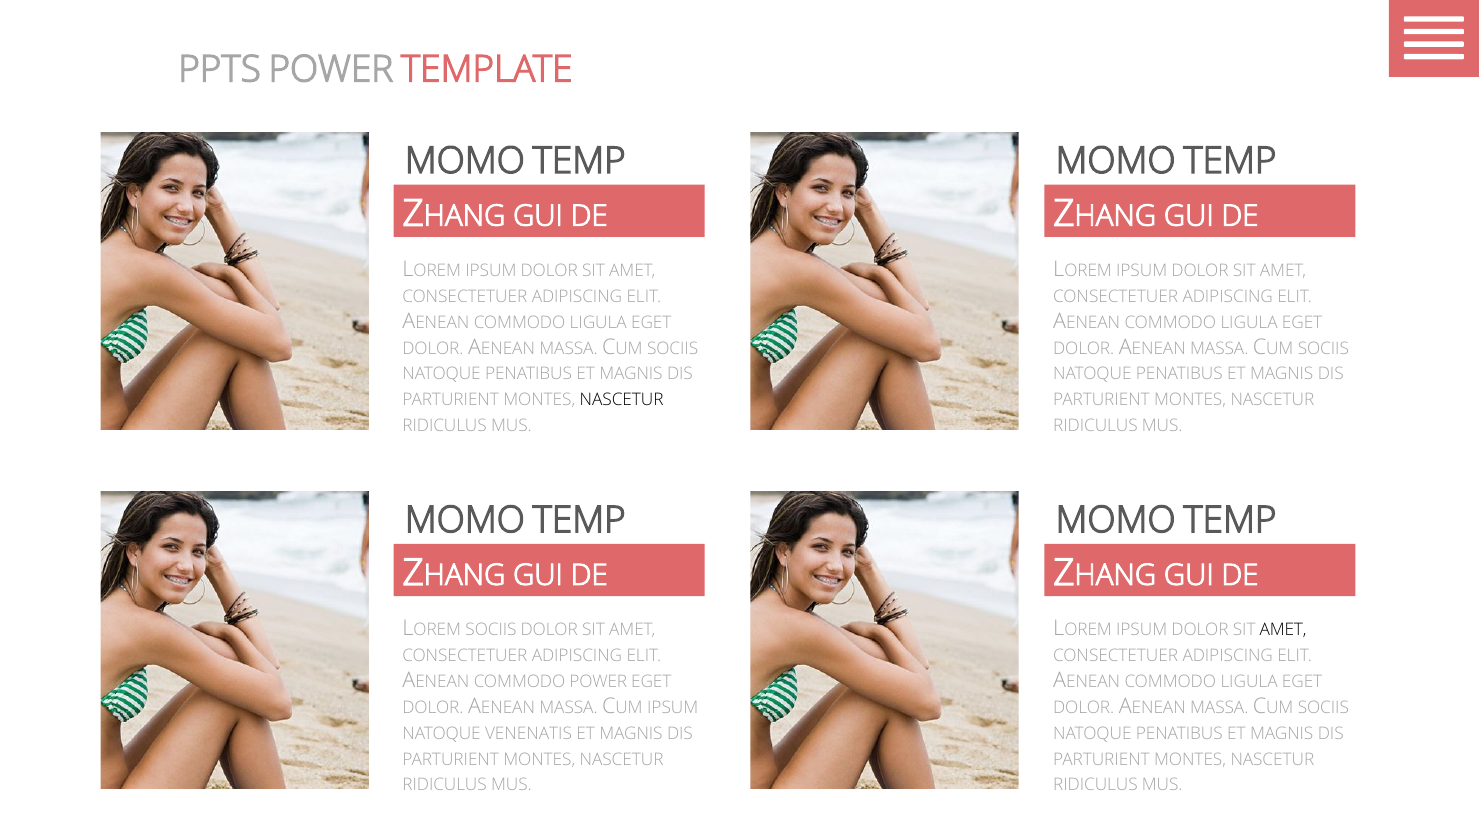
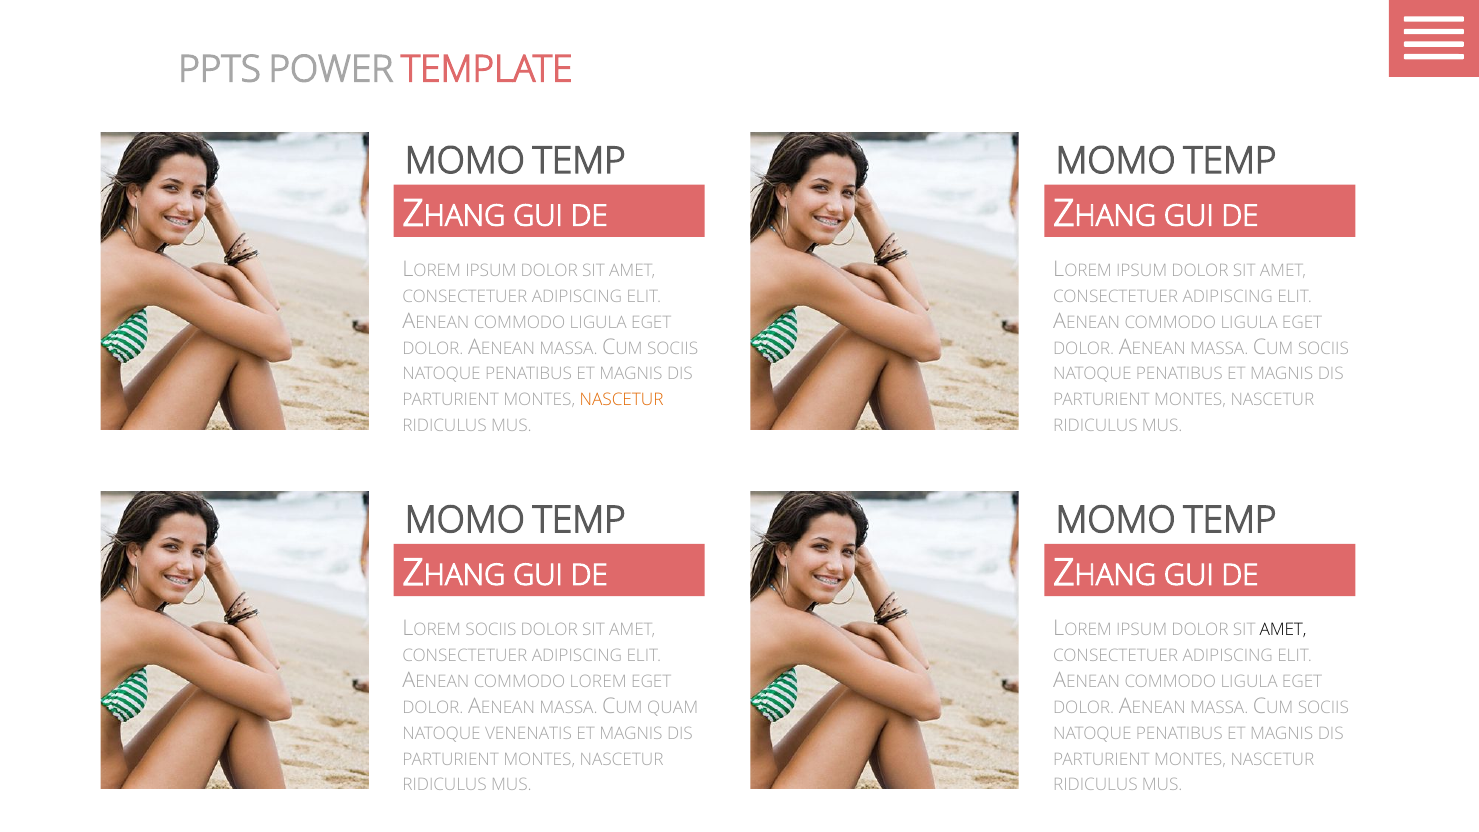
NASCETUR at (622, 400) colour: black -> orange
COMMODO POWER: POWER -> LOREM
CUM IPSUM: IPSUM -> QUAM
